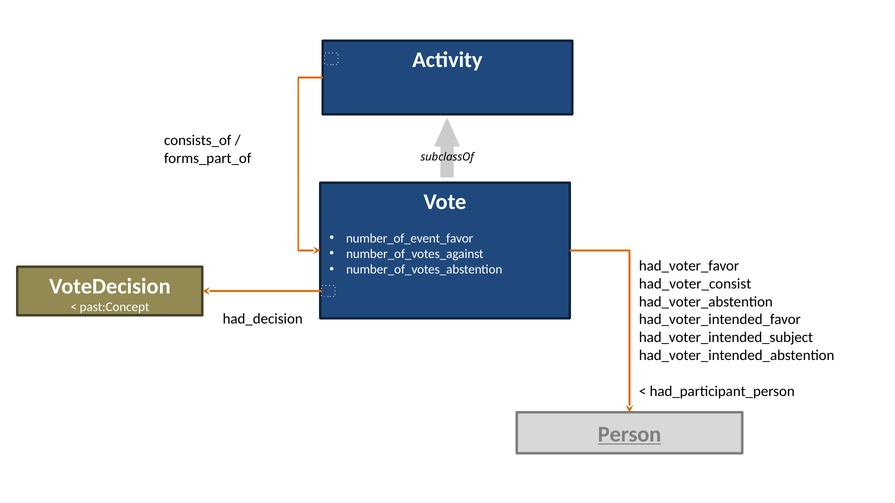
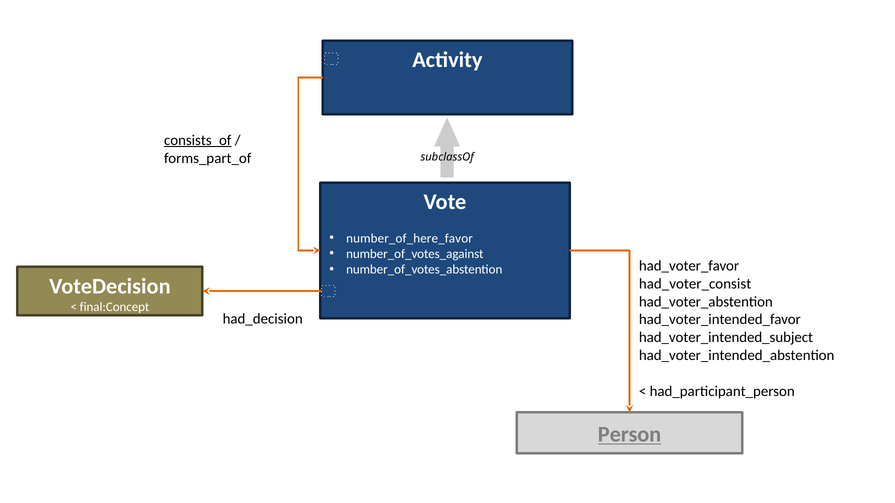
consists_of underline: none -> present
number_of_event_favor: number_of_event_favor -> number_of_here_favor
past:Concept: past:Concept -> final:Concept
